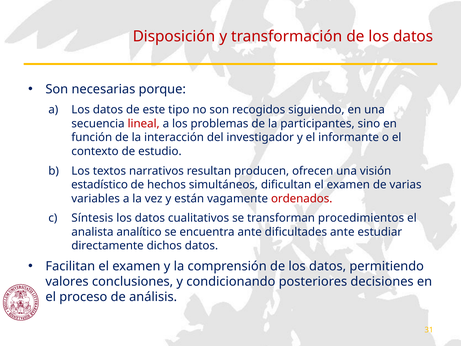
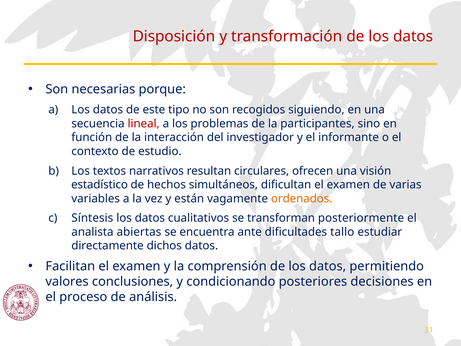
producen: producen -> circulares
ordenados colour: red -> orange
procedimientos: procedimientos -> posteriormente
analítico: analítico -> abiertas
dificultades ante: ante -> tallo
